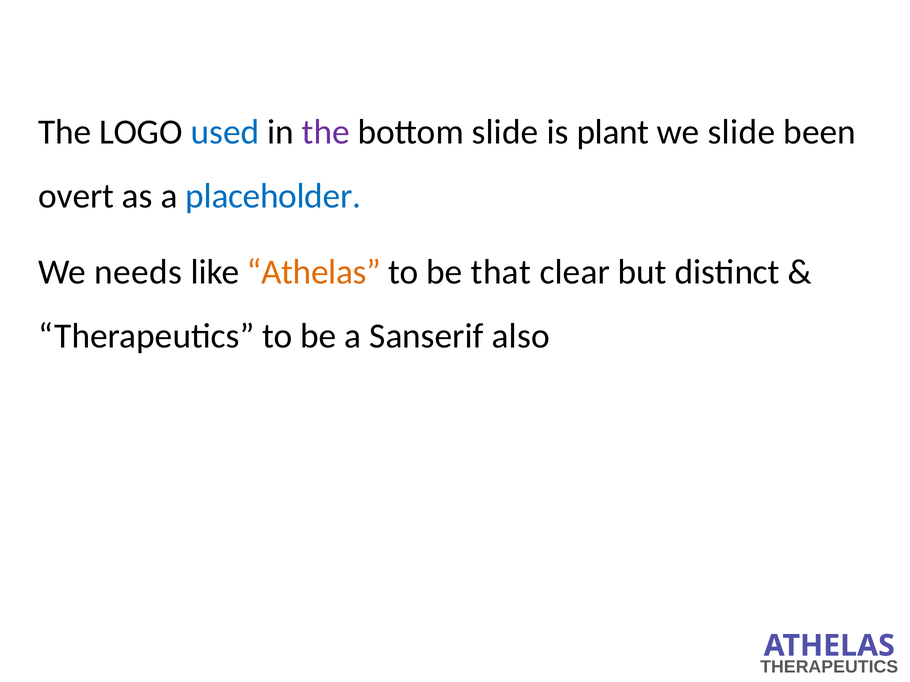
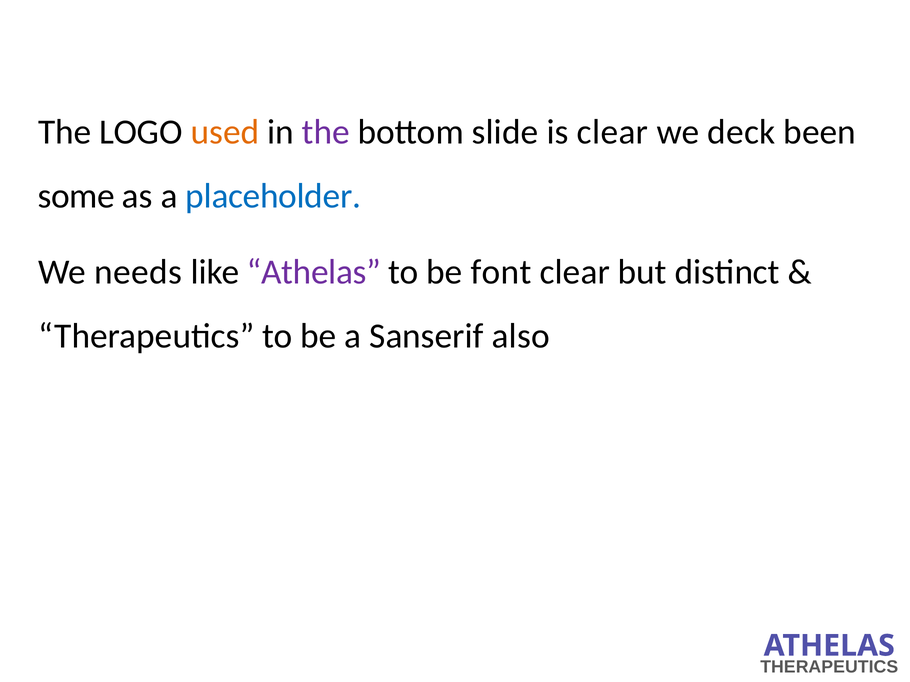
used colour: blue -> orange
is plant: plant -> clear
we slide: slide -> deck
overt: overt -> some
Athelas at (314, 272) colour: orange -> purple
that: that -> font
